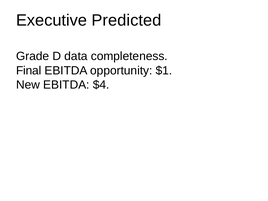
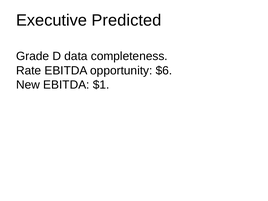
Final: Final -> Rate
$1: $1 -> $6
$4: $4 -> $1
